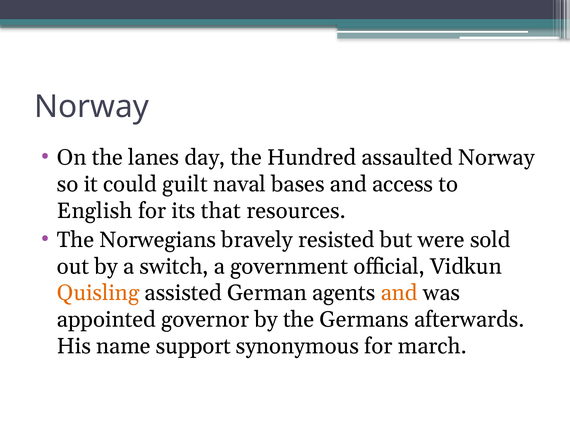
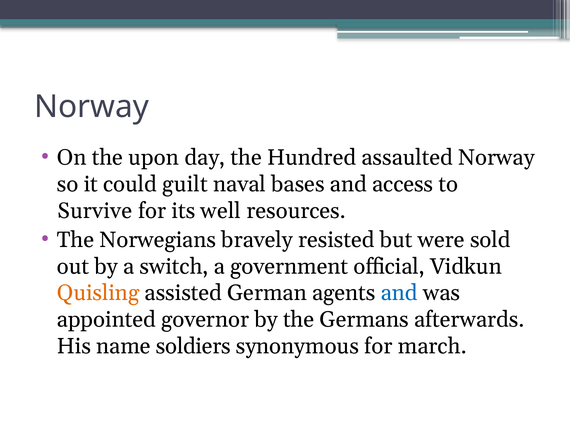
lanes: lanes -> upon
English: English -> Survive
that: that -> well
and at (399, 293) colour: orange -> blue
support: support -> soldiers
